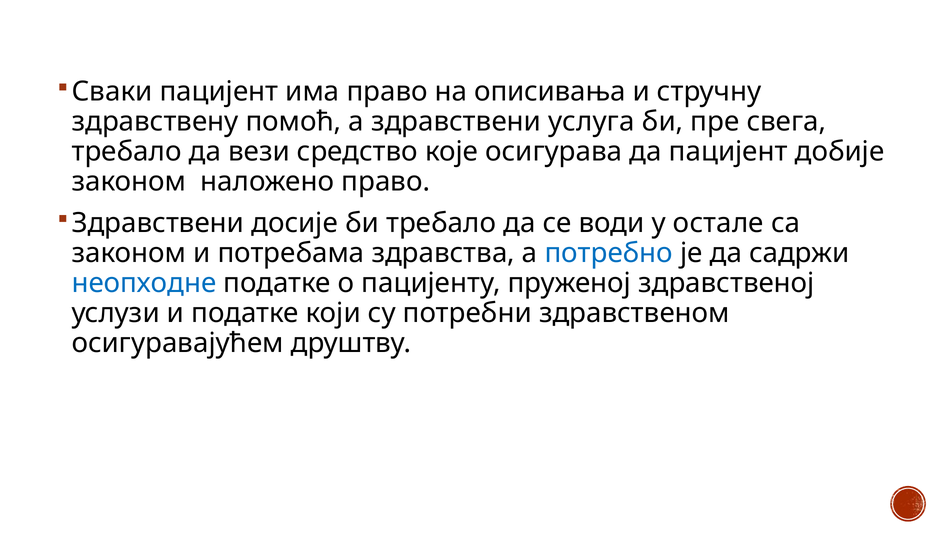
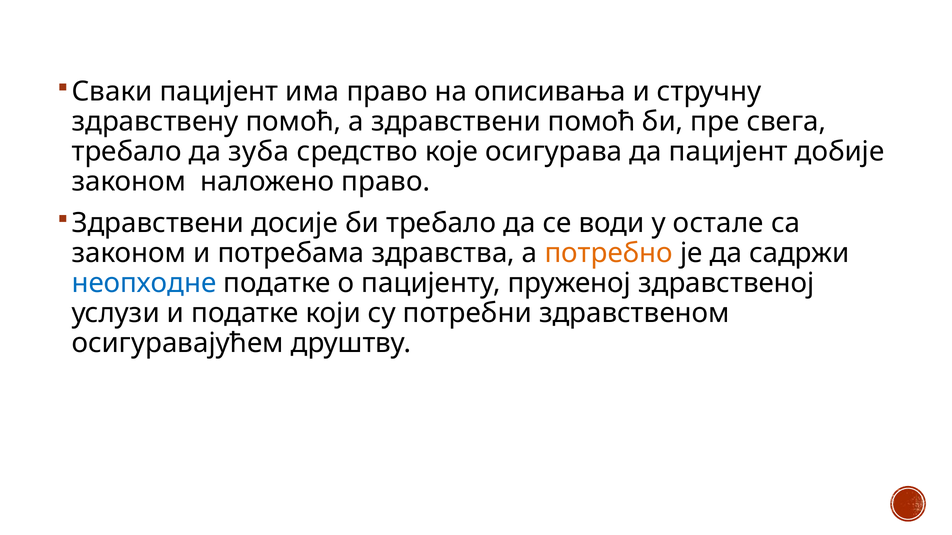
здравствени услуга: услуга -> помоћ
вези: вези -> зуба
потребно colour: blue -> orange
